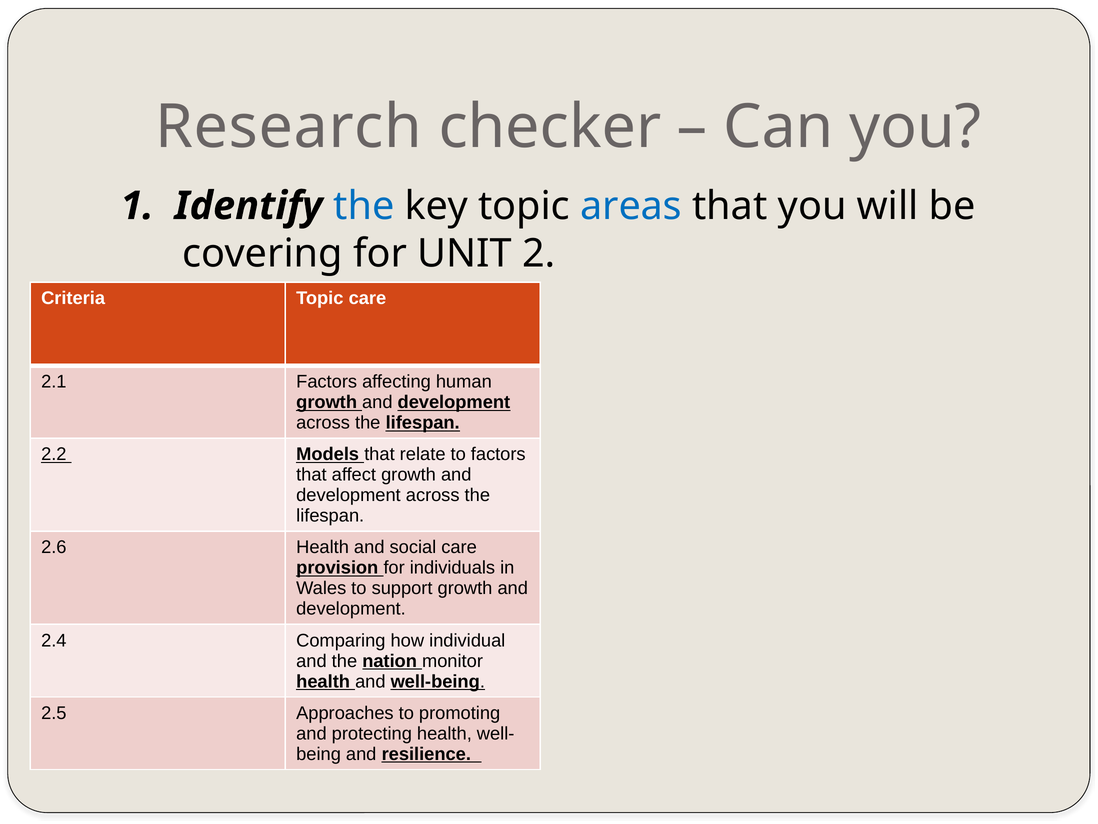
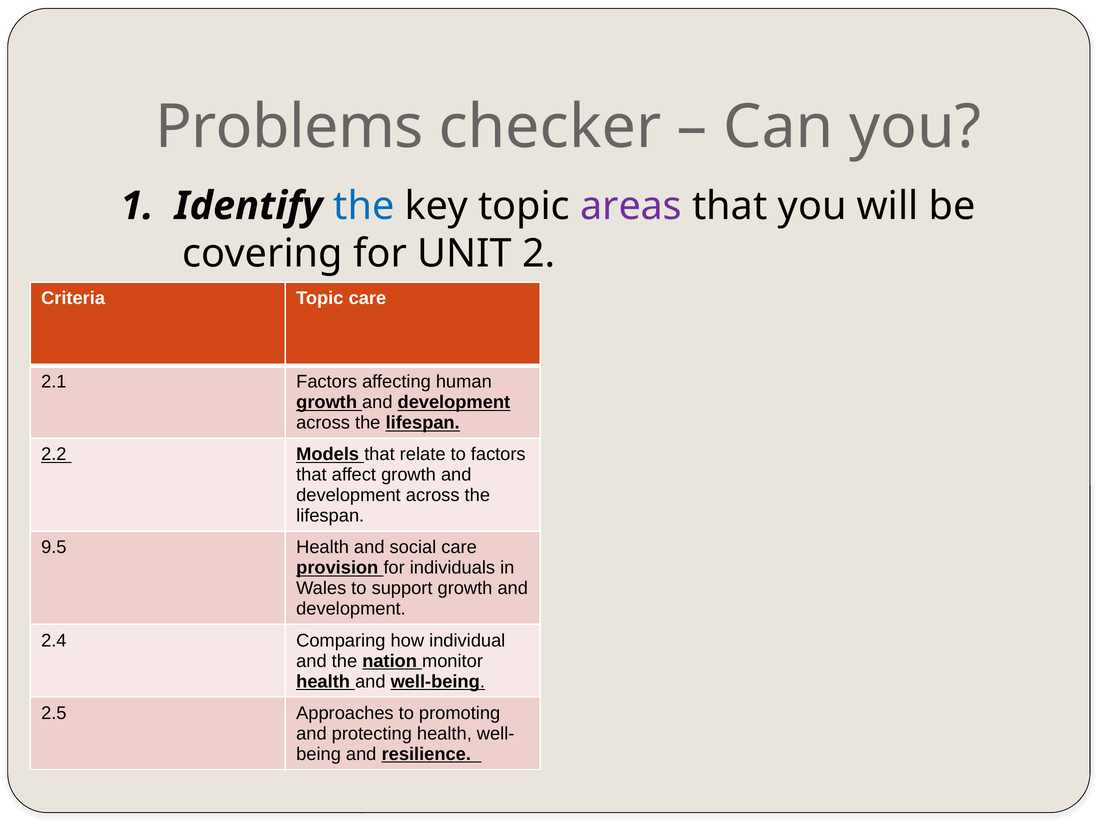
Research: Research -> Problems
areas colour: blue -> purple
2.6: 2.6 -> 9.5
